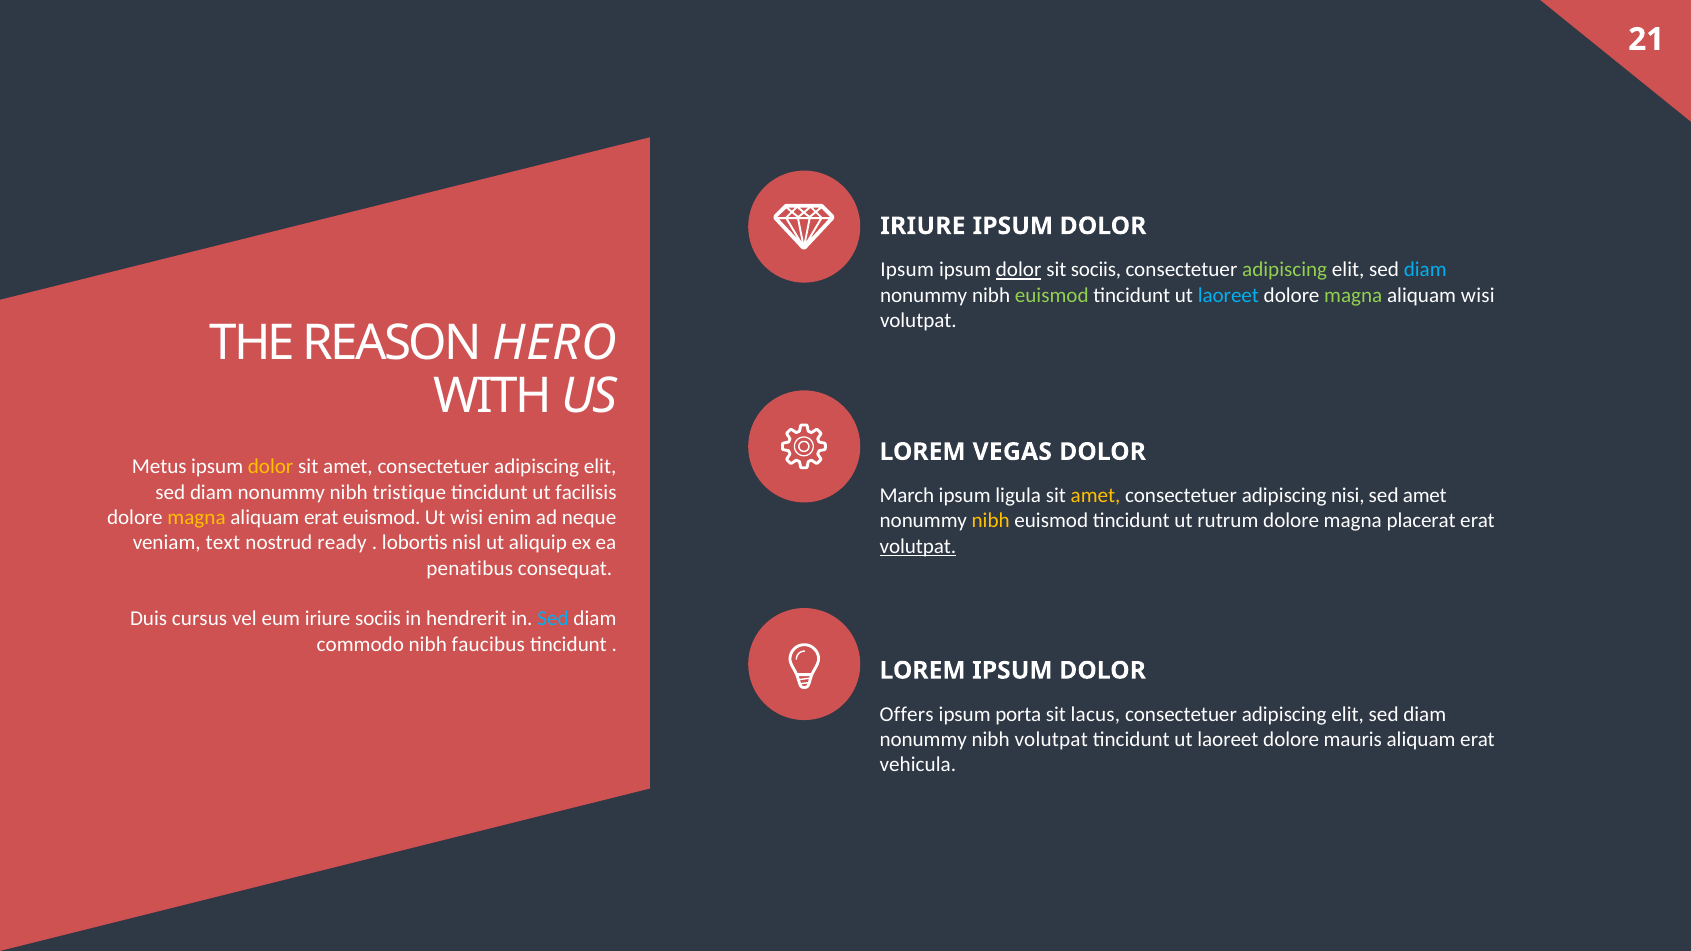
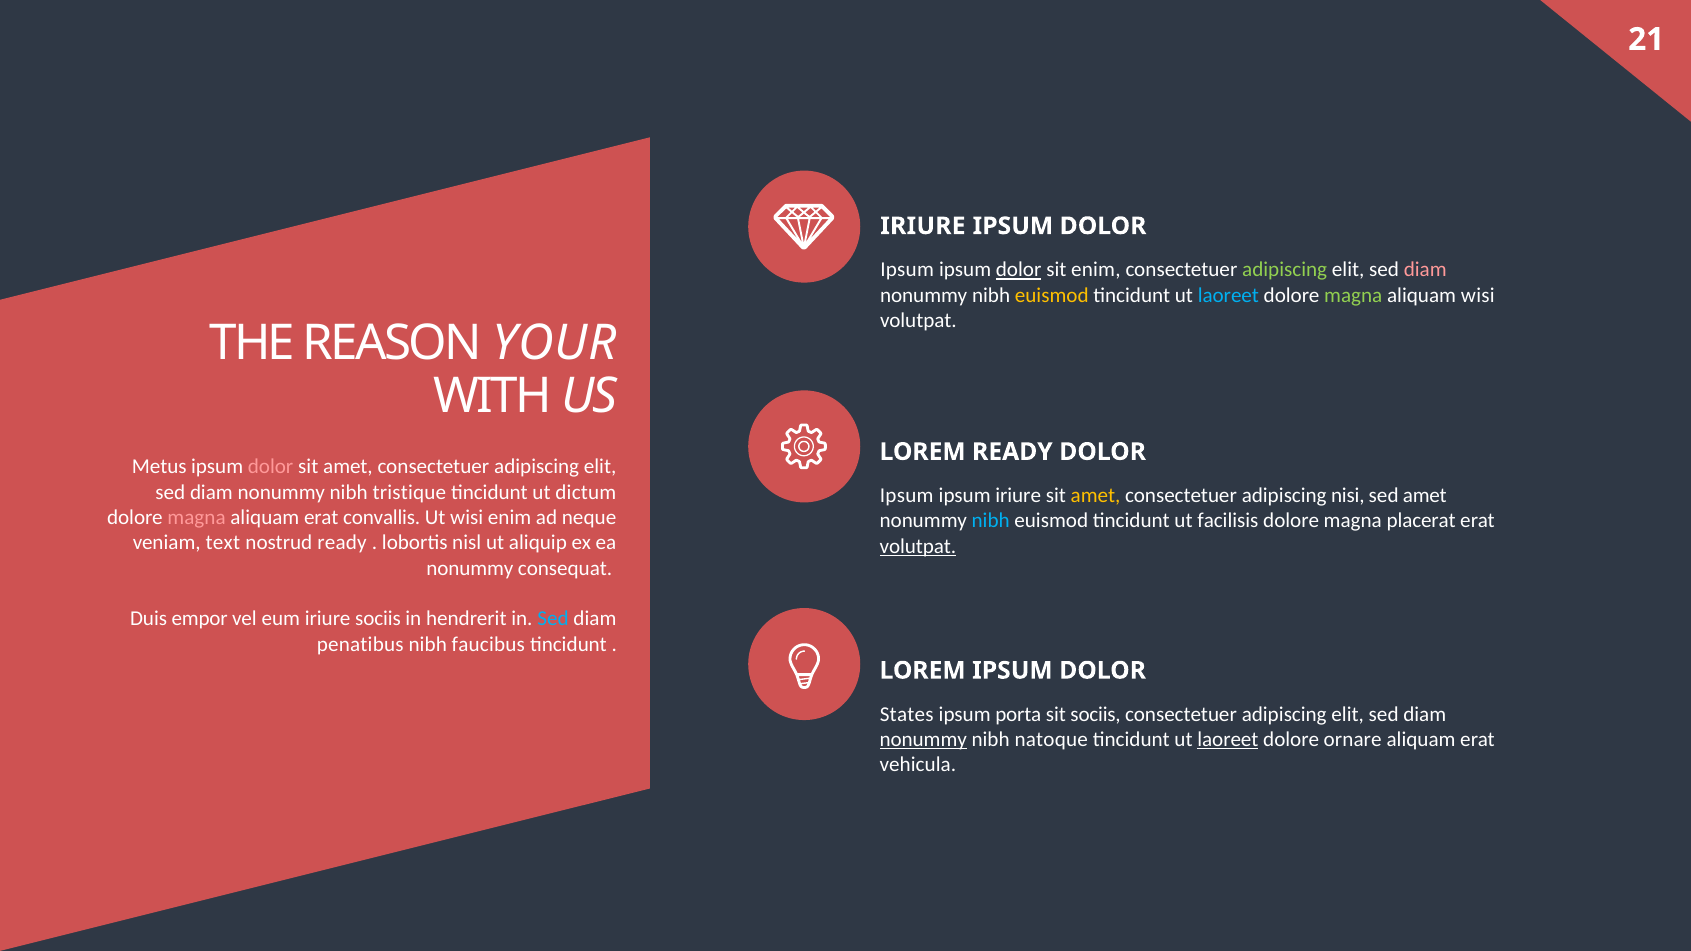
sit sociis: sociis -> enim
diam at (1425, 270) colour: light blue -> pink
euismod at (1052, 295) colour: light green -> yellow
HERO: HERO -> YOUR
LOREM VEGAS: VEGAS -> READY
dolor at (271, 467) colour: yellow -> pink
facilisis: facilisis -> dictum
March at (907, 496): March -> Ipsum
ipsum ligula: ligula -> iriure
magna at (197, 518) colour: yellow -> pink
erat euismod: euismod -> convallis
nibh at (991, 521) colour: yellow -> light blue
rutrum: rutrum -> facilisis
penatibus at (470, 568): penatibus -> nonummy
cursus: cursus -> empor
commodo: commodo -> penatibus
Offers: Offers -> States
sit lacus: lacus -> sociis
nonummy at (923, 740) underline: none -> present
nibh volutpat: volutpat -> natoque
laoreet at (1228, 740) underline: none -> present
mauris: mauris -> ornare
